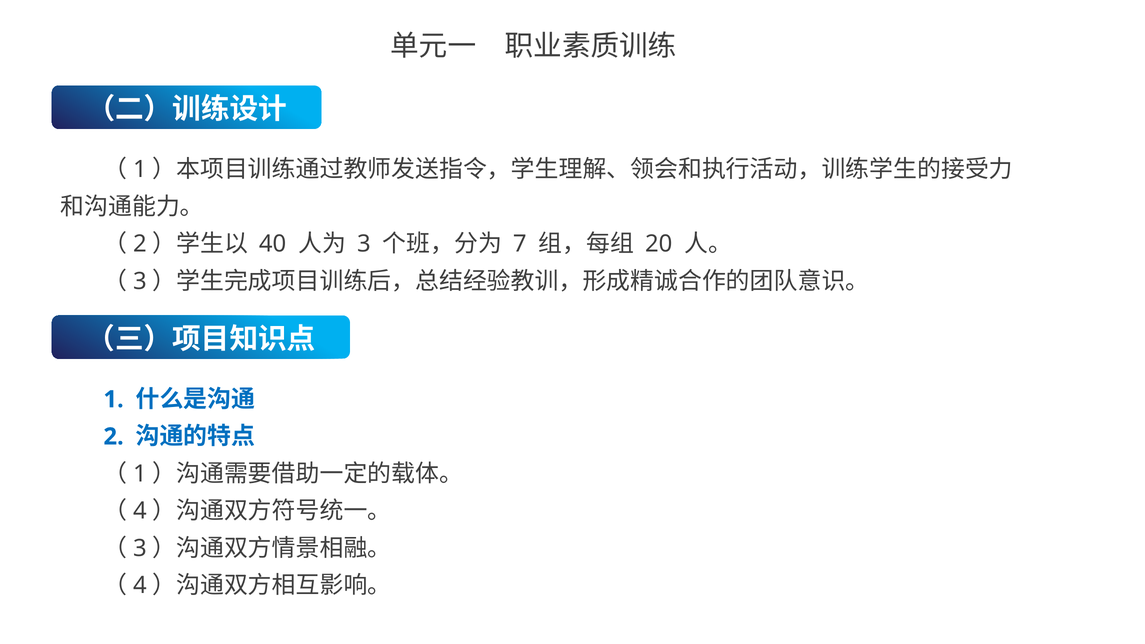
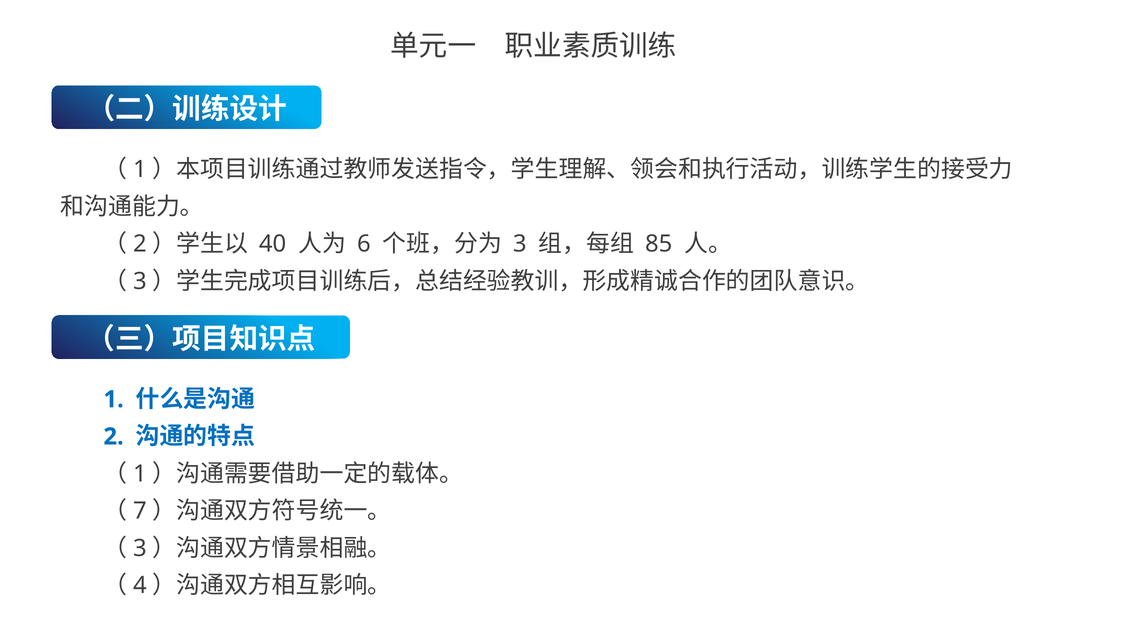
3 at (364, 244): 3 -> 6
7 at (520, 244): 7 -> 3
20: 20 -> 85
4 at (140, 511): 4 -> 7
